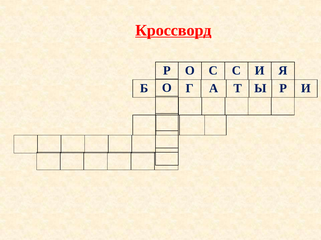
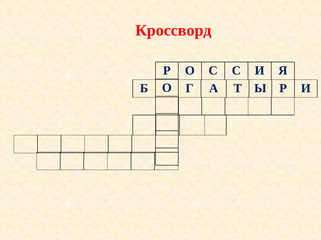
Кроссворд underline: present -> none
